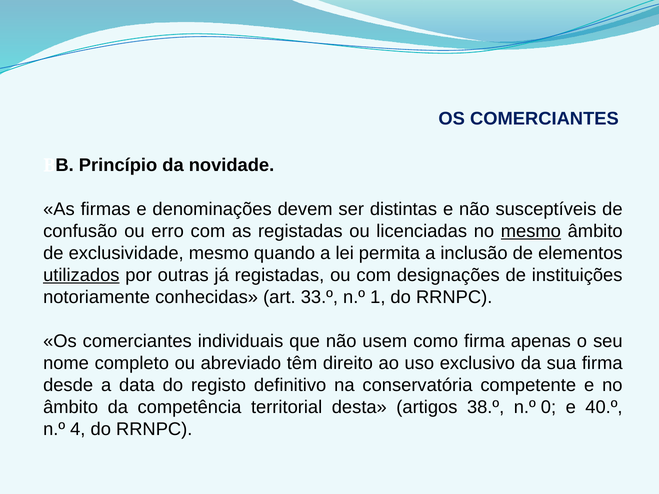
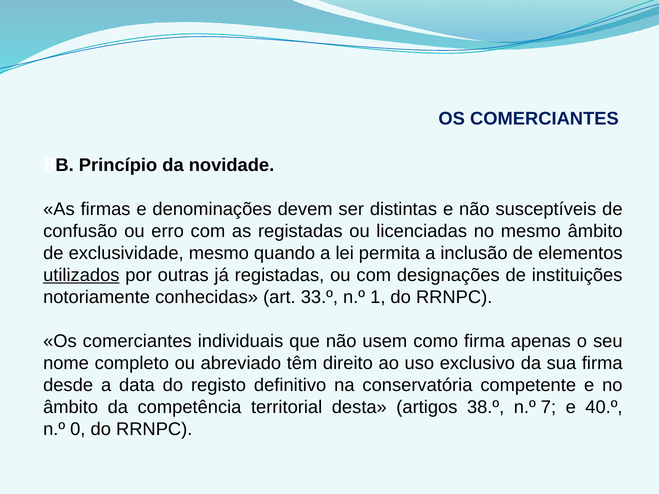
mesmo at (531, 231) underline: present -> none
0: 0 -> 7
4: 4 -> 0
